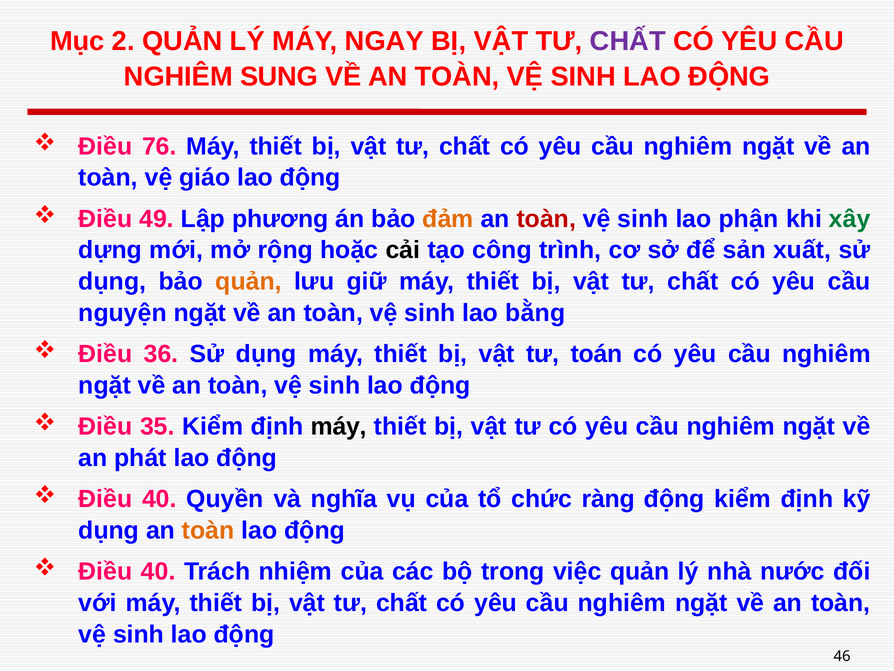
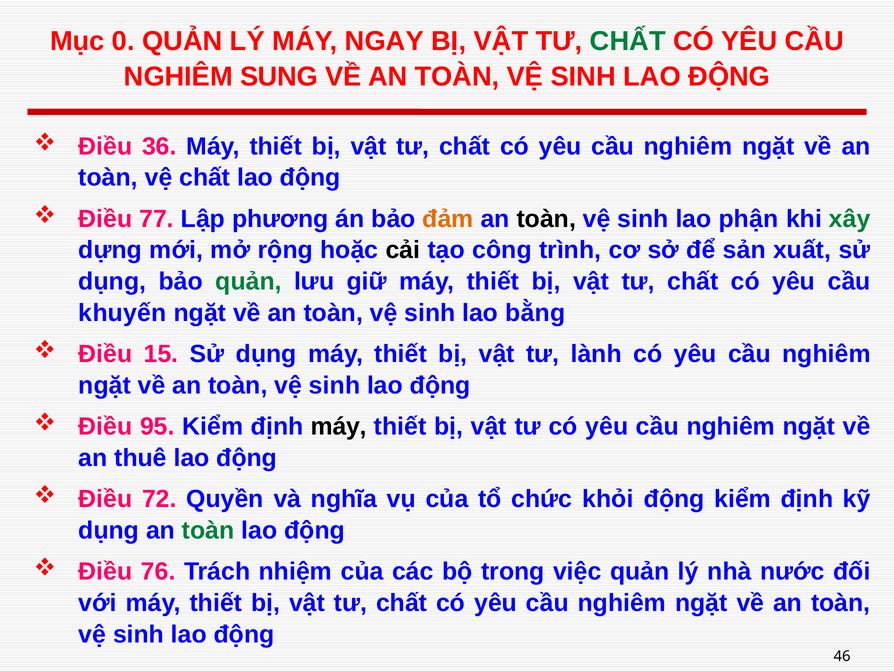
2: 2 -> 0
CHẤT at (628, 41) colour: purple -> green
76: 76 -> 36
vệ giáo: giáo -> chất
49: 49 -> 77
toàn at (546, 219) colour: red -> black
quản at (248, 281) colour: orange -> green
nguyện: nguyện -> khuyến
36: 36 -> 15
toán: toán -> lành
35: 35 -> 95
phát: phát -> thuê
40 at (159, 499): 40 -> 72
ràng: ràng -> khỏi
toàn at (208, 530) colour: orange -> green
40 at (158, 571): 40 -> 76
